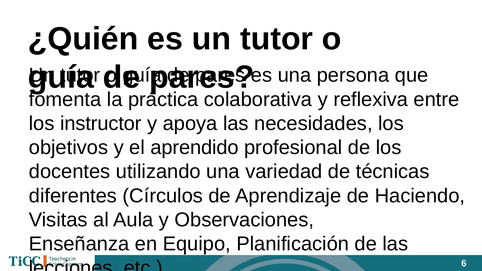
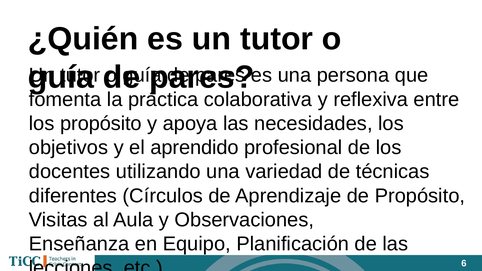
los instructor: instructor -> propósito
de Haciendo: Haciendo -> Propósito
